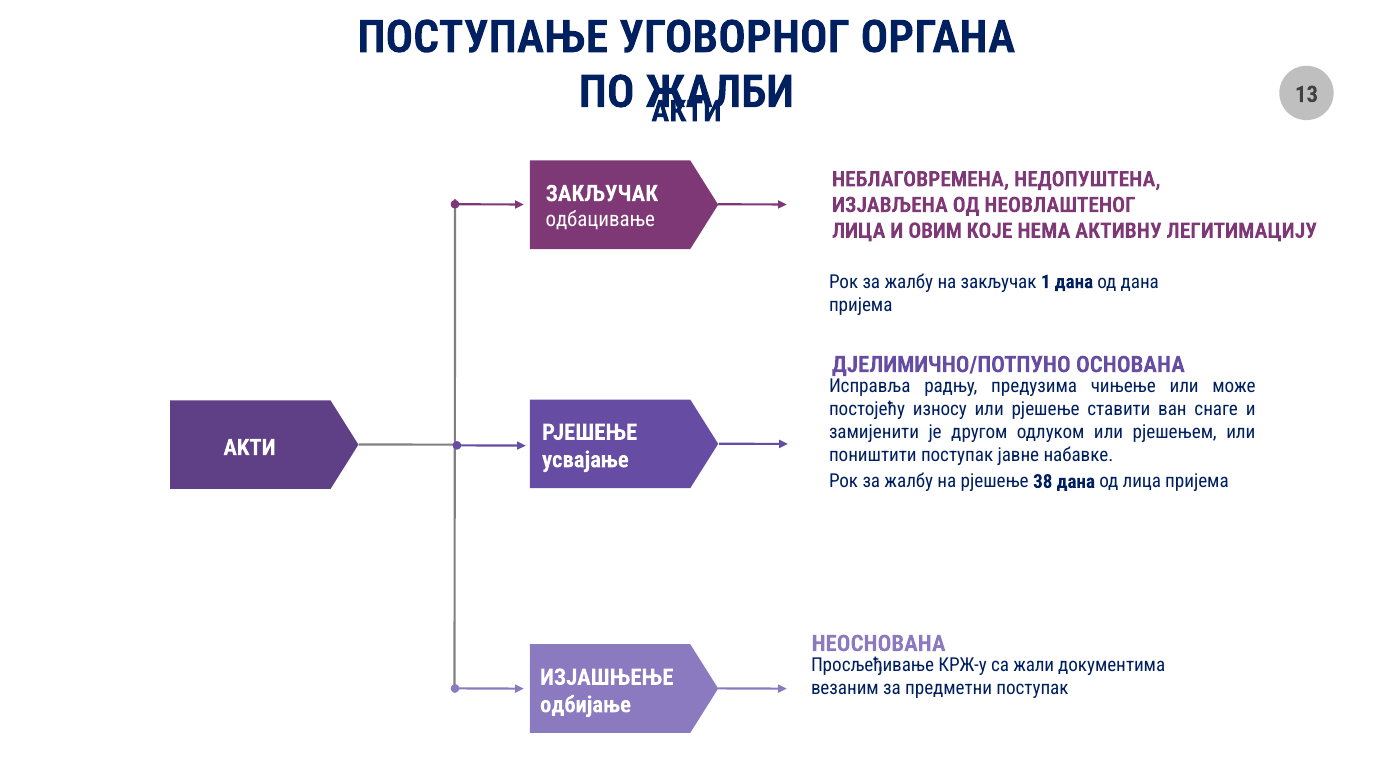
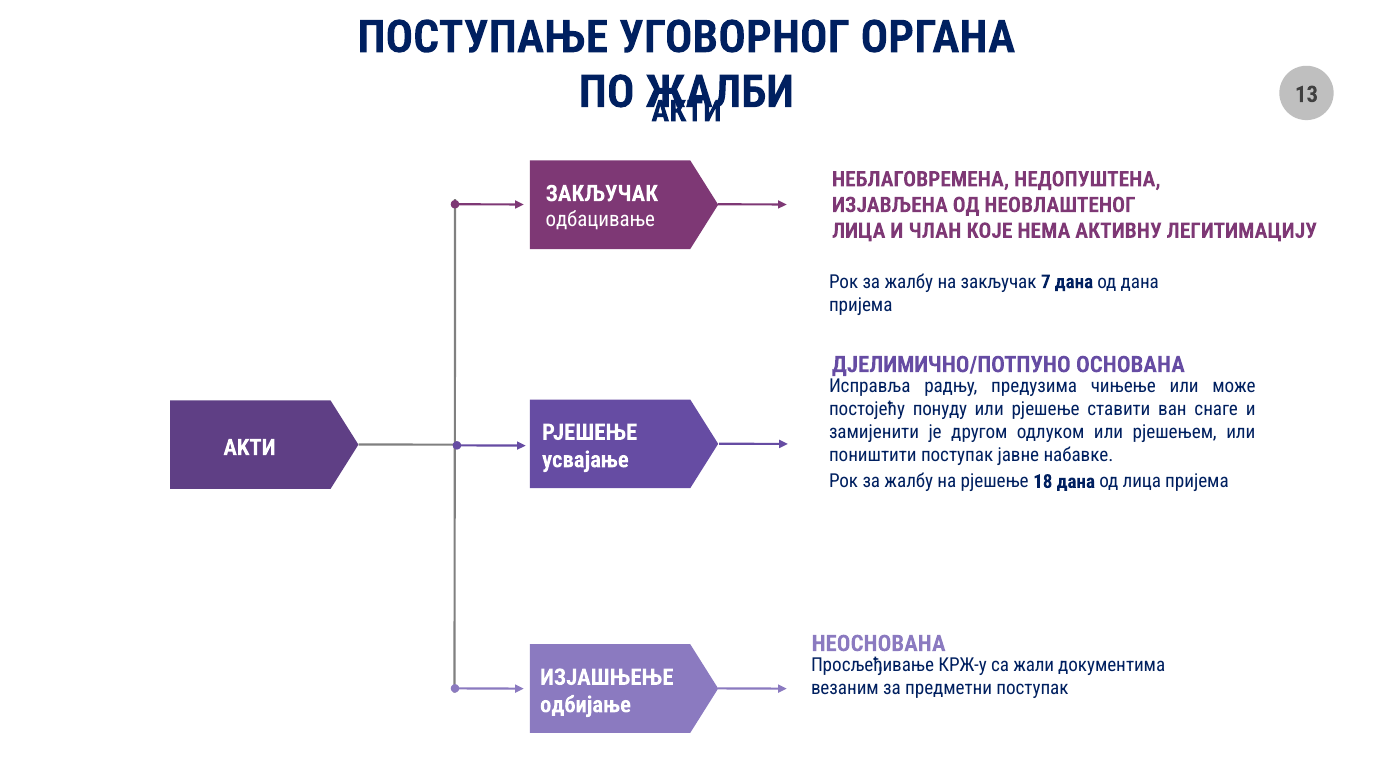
ОВИМ: ОВИМ -> ЧЛАН
1: 1 -> 7
износу: износу -> понуду
38: 38 -> 18
